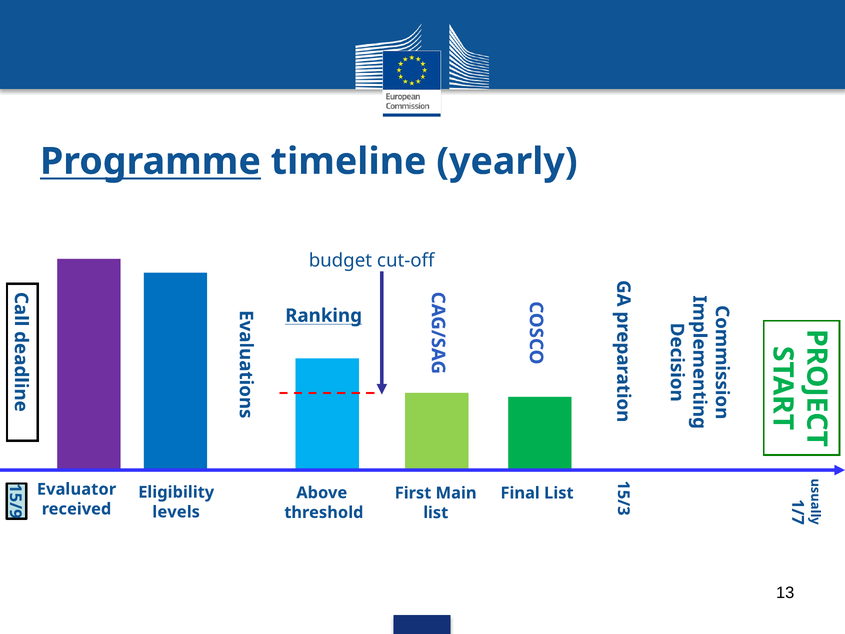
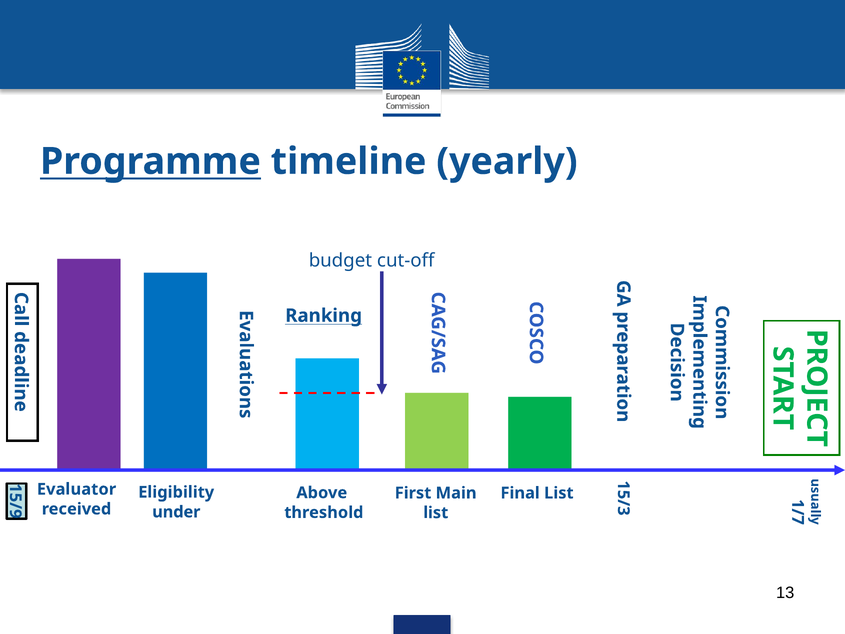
levels: levels -> under
